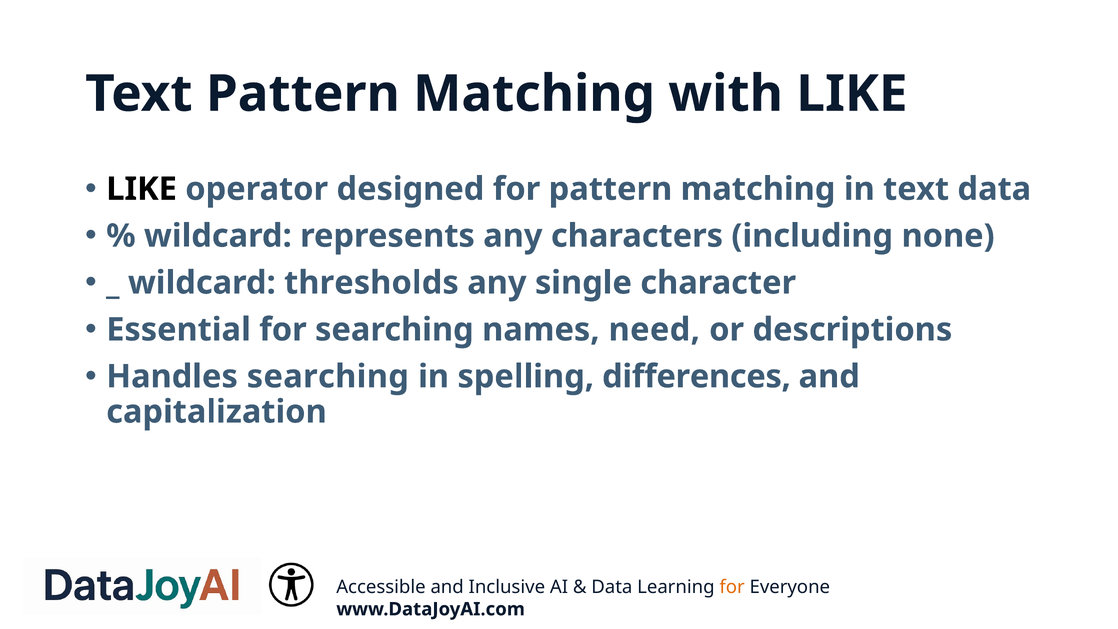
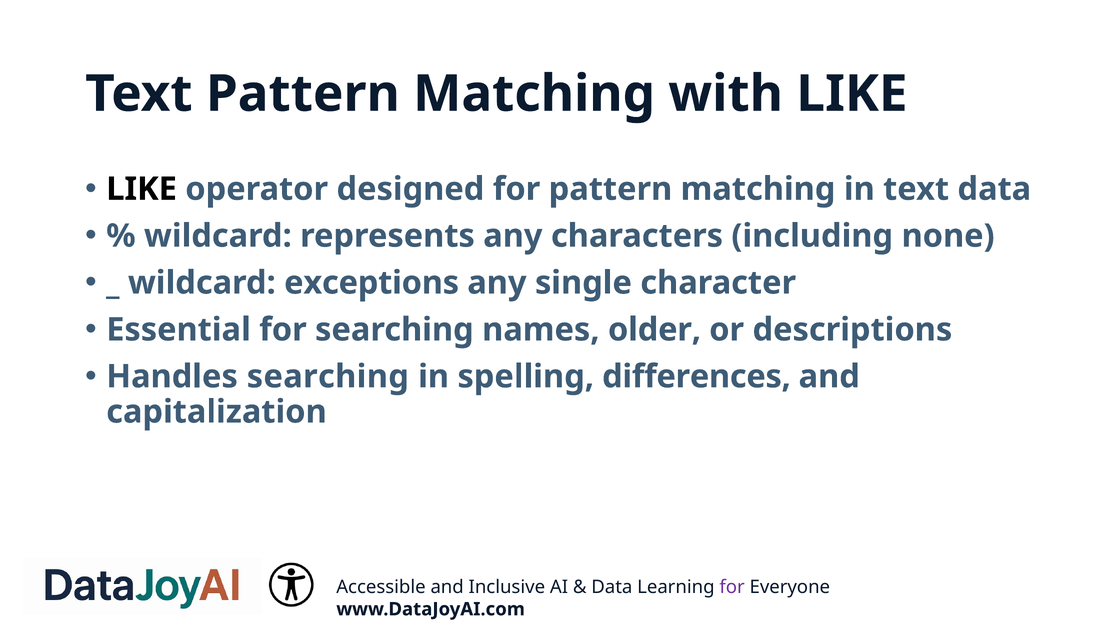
thresholds: thresholds -> exceptions
need: need -> older
for at (732, 587) colour: orange -> purple
